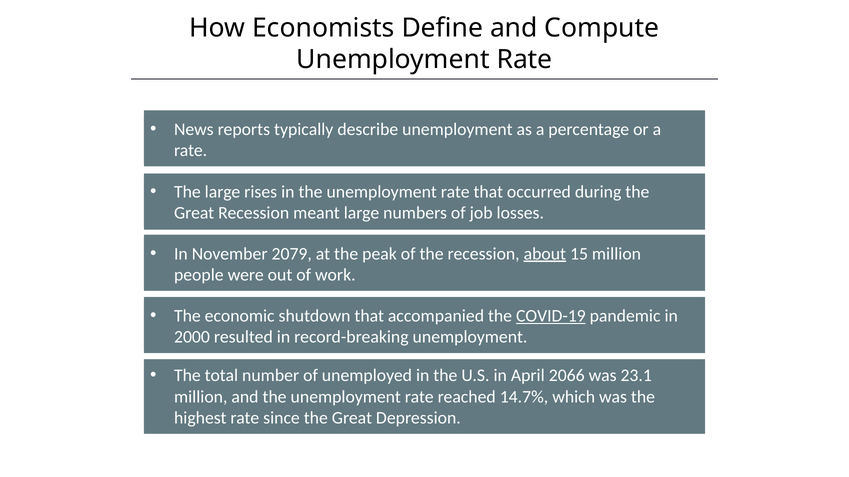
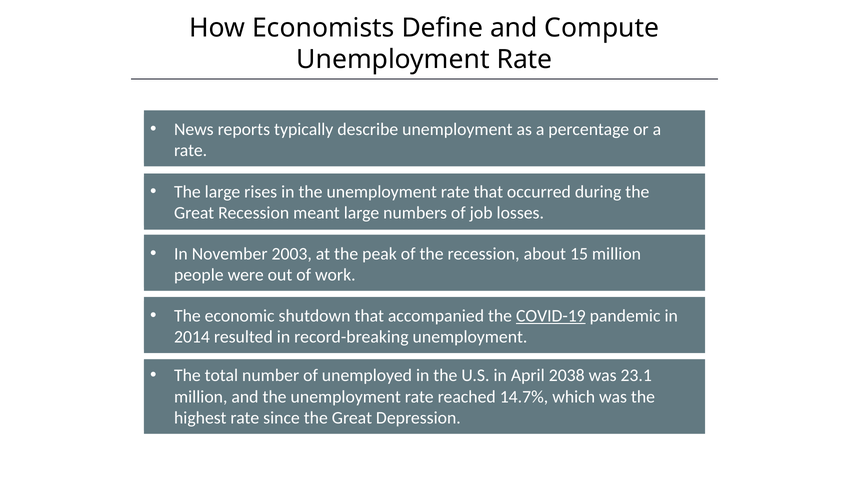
2079: 2079 -> 2003
about underline: present -> none
2000: 2000 -> 2014
2066: 2066 -> 2038
